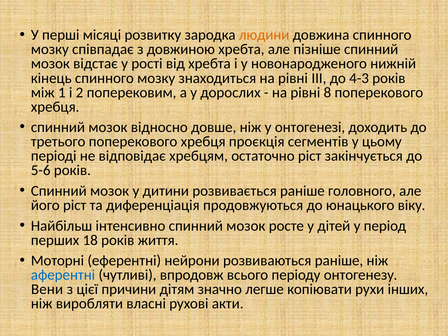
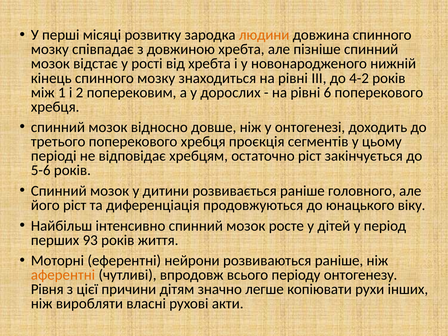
4-3: 4-3 -> 4-2
8: 8 -> 6
18: 18 -> 93
аферентні colour: blue -> orange
Вени: Вени -> Рівня
